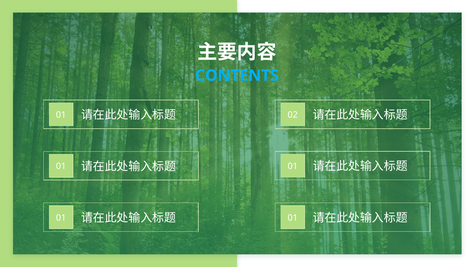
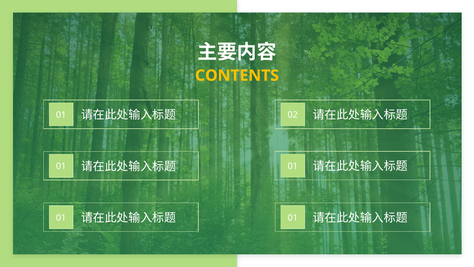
CONTENTS colour: light blue -> yellow
